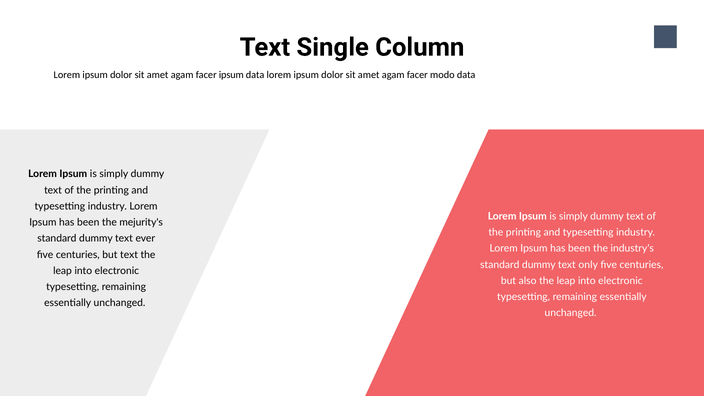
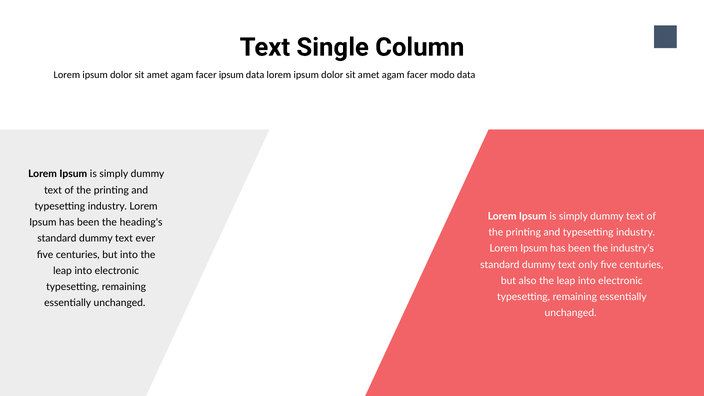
mejurity's: mejurity's -> heading's
but text: text -> into
